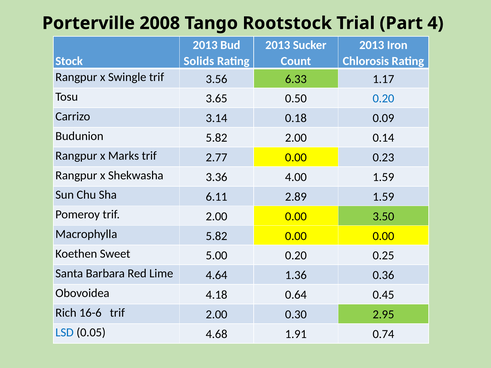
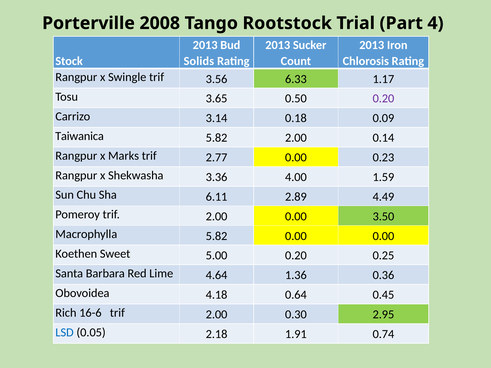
0.20 at (383, 99) colour: blue -> purple
Budunion: Budunion -> Taiwanica
2.89 1.59: 1.59 -> 4.49
4.68: 4.68 -> 2.18
